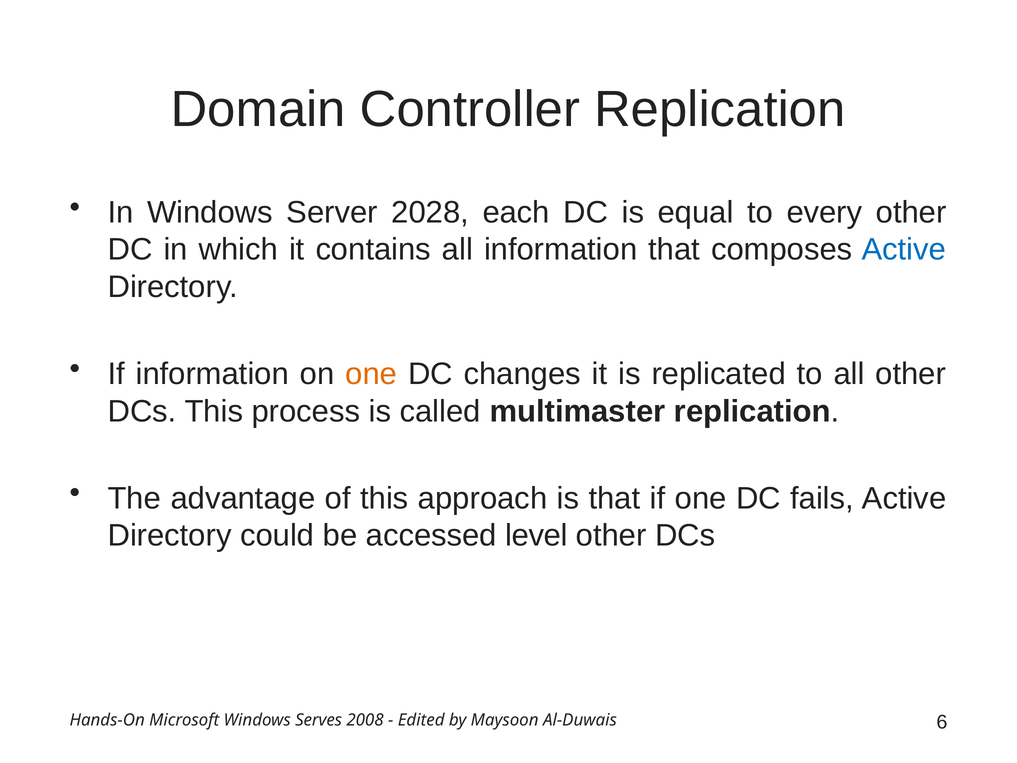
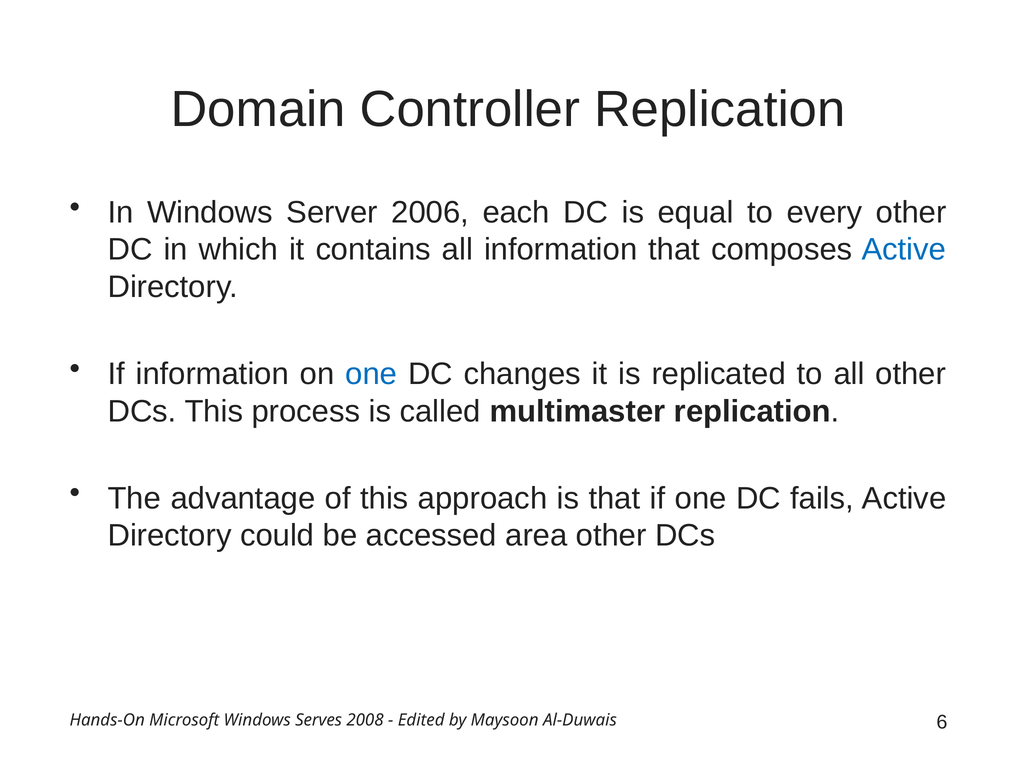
2028: 2028 -> 2006
one at (371, 374) colour: orange -> blue
level: level -> area
